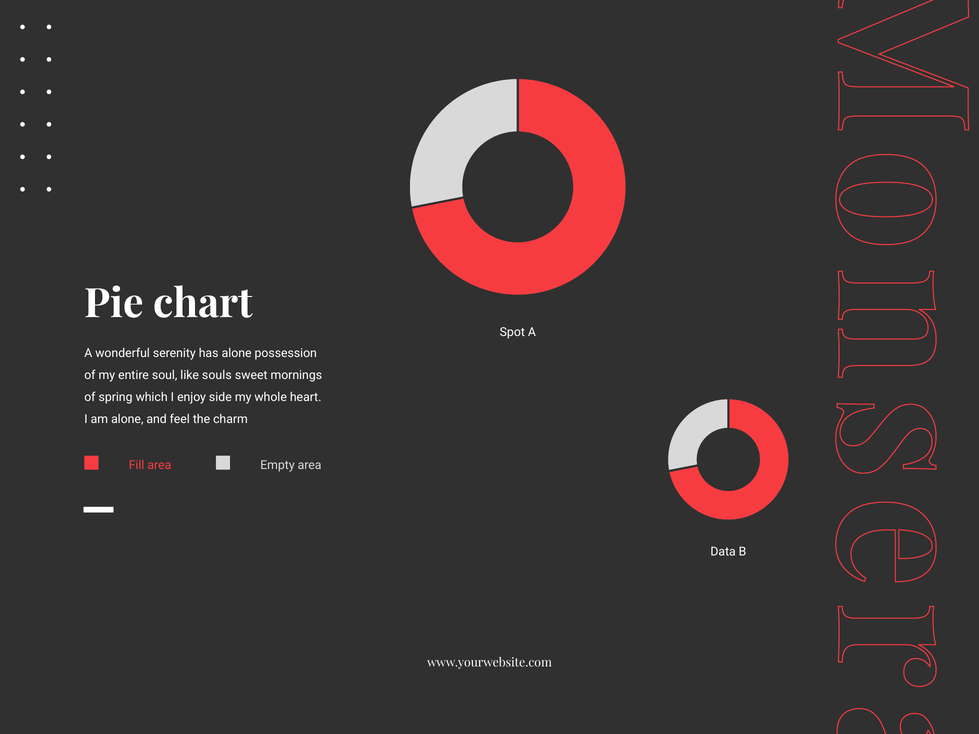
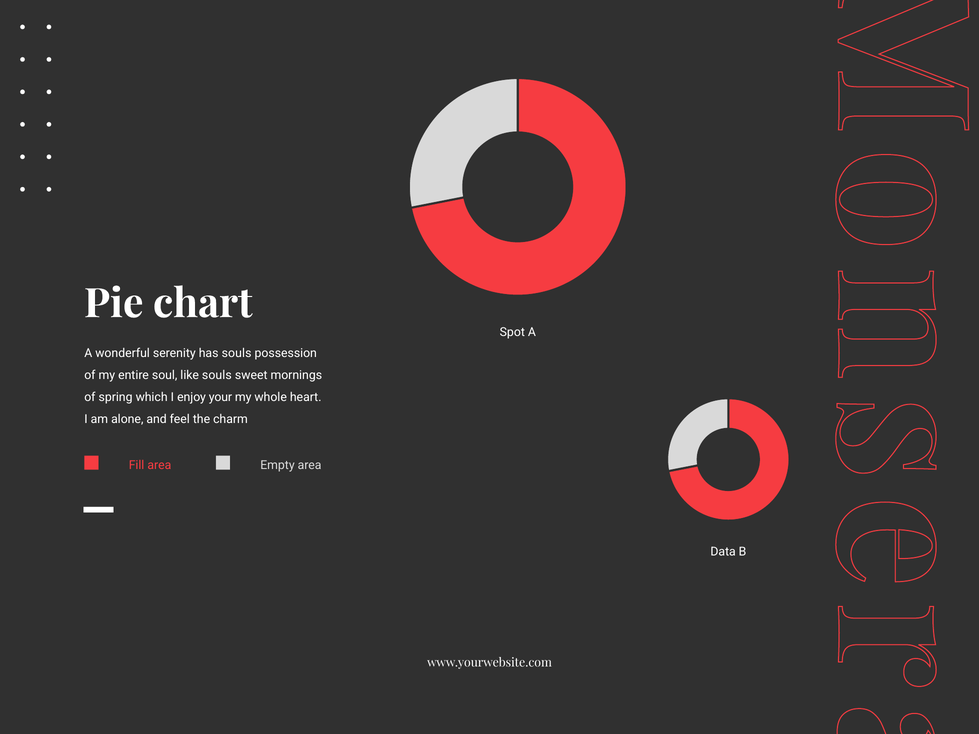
has alone: alone -> souls
side: side -> your
